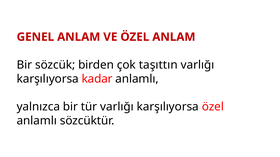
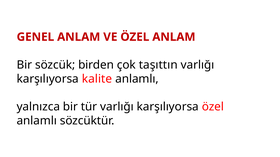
kadar: kadar -> kalite
